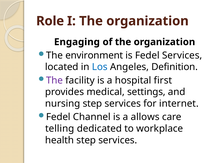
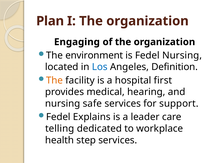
Role: Role -> Plan
Fedel Services: Services -> Nursing
The at (54, 81) colour: purple -> orange
settings: settings -> hearing
nursing step: step -> safe
internet: internet -> support
Channel: Channel -> Explains
allows: allows -> leader
